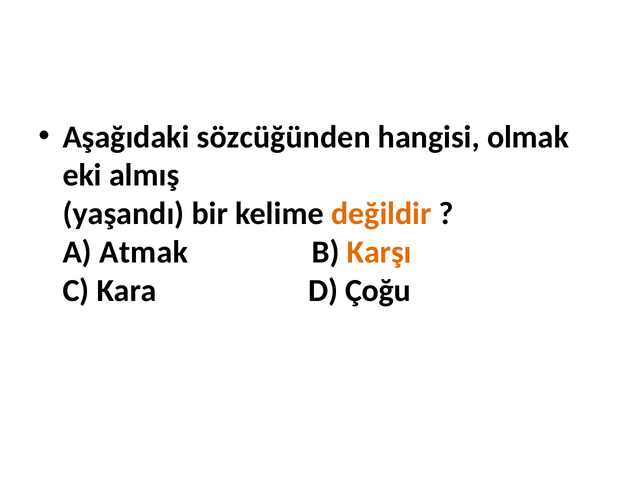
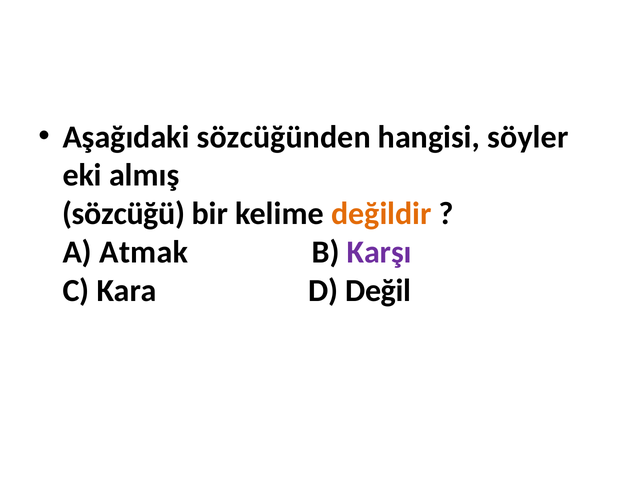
olmak: olmak -> söyler
yaşandı: yaşandı -> sözcüğü
Karşı colour: orange -> purple
Çoğu: Çoğu -> Değil
